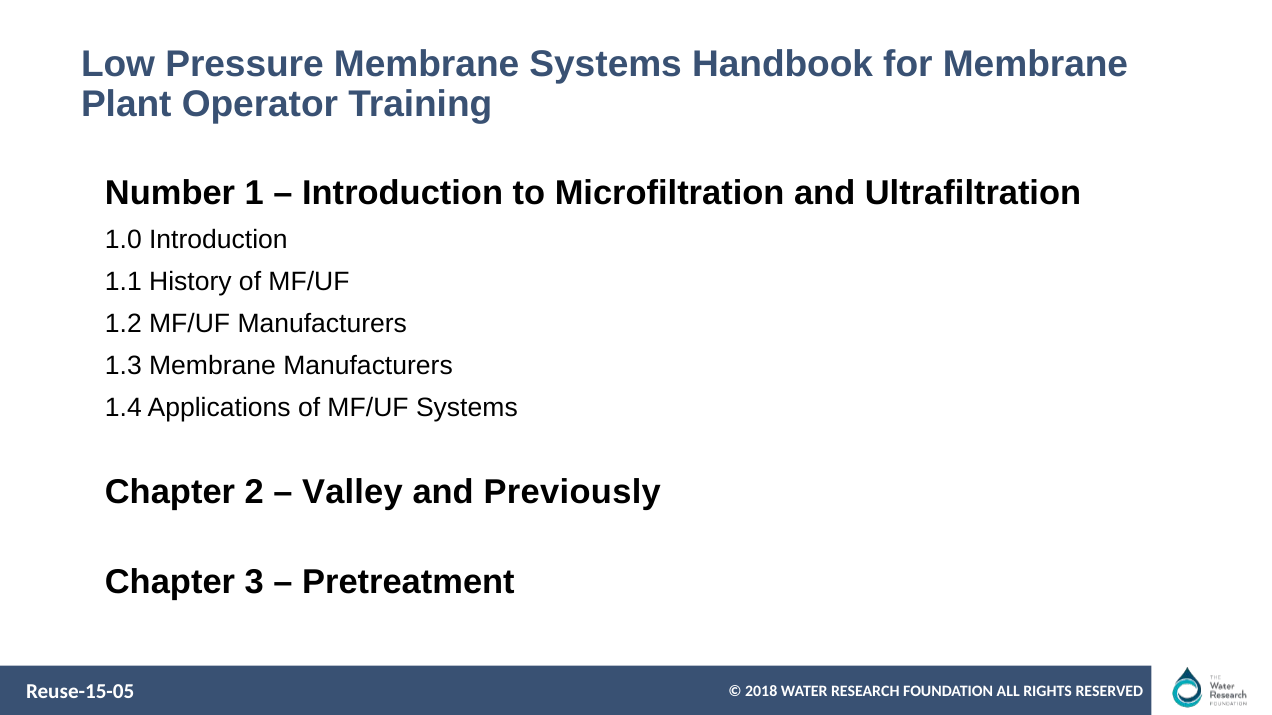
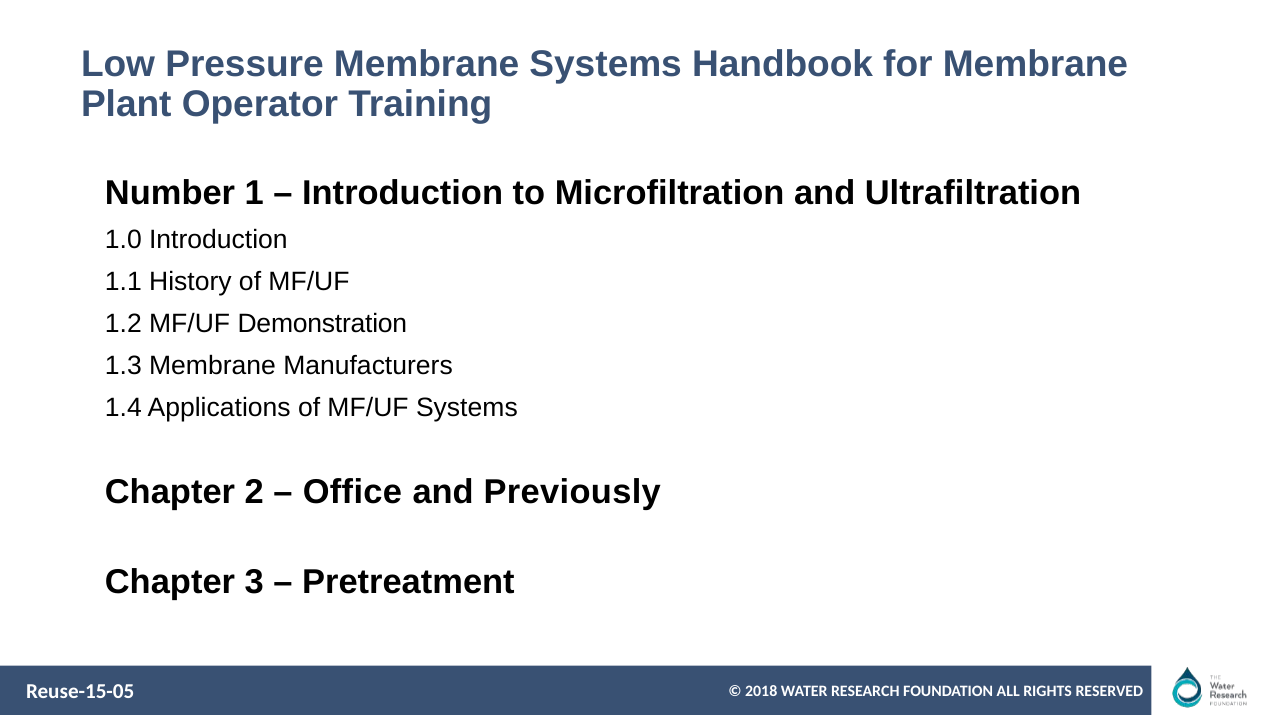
MF/UF Manufacturers: Manufacturers -> Demonstration
Valley: Valley -> Office
